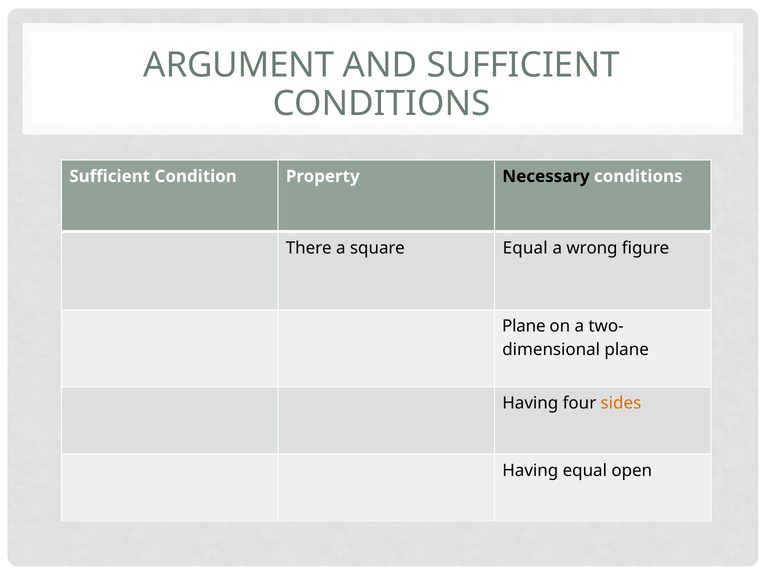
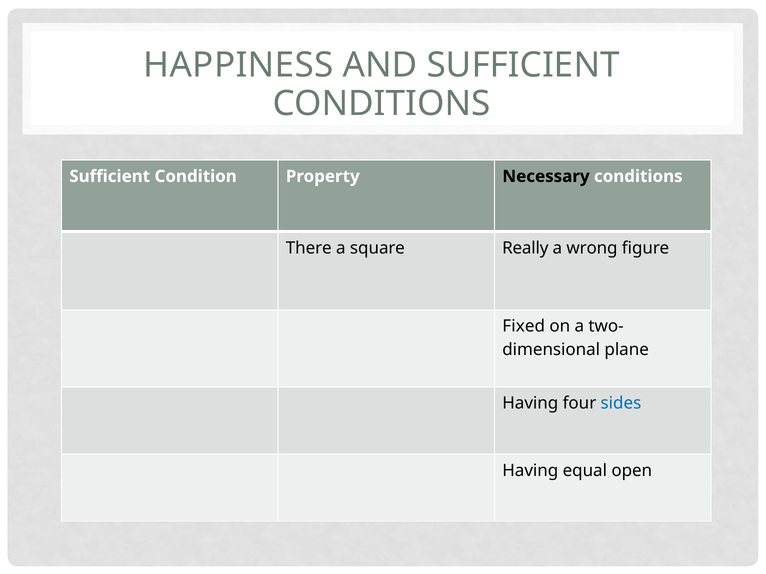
ARGUMENT: ARGUMENT -> HAPPINESS
square Equal: Equal -> Really
Plane at (524, 327): Plane -> Fixed
sides colour: orange -> blue
